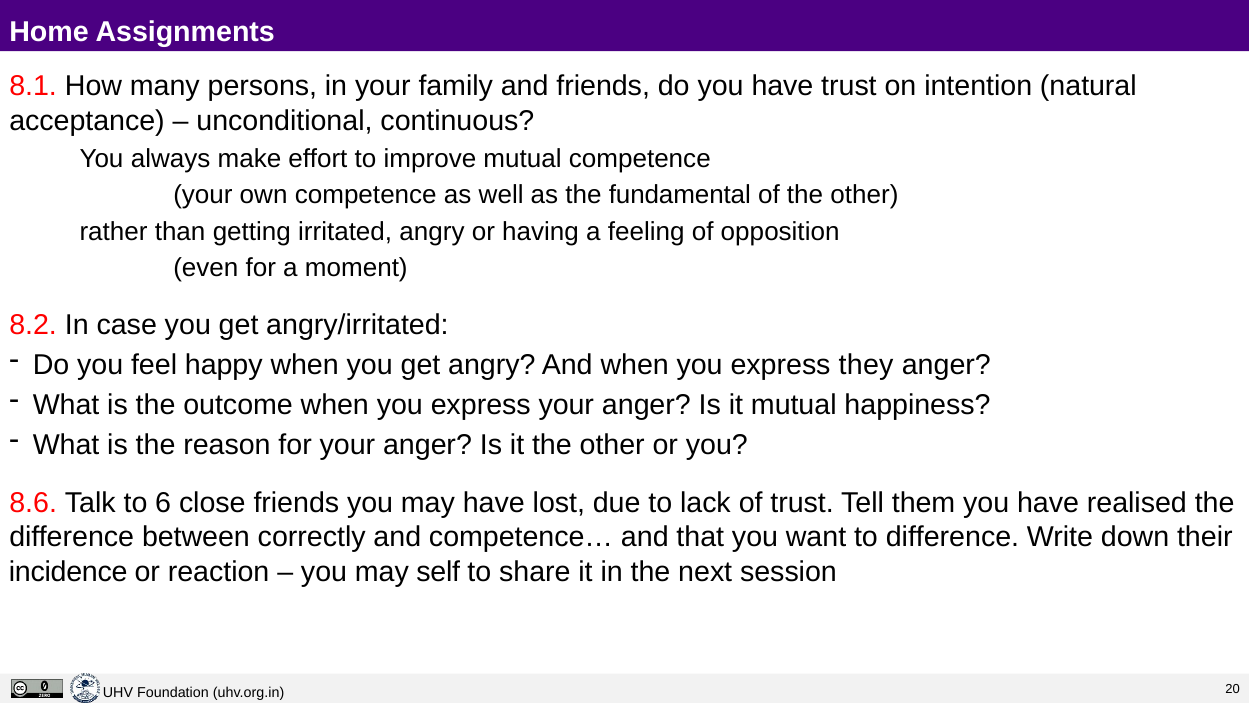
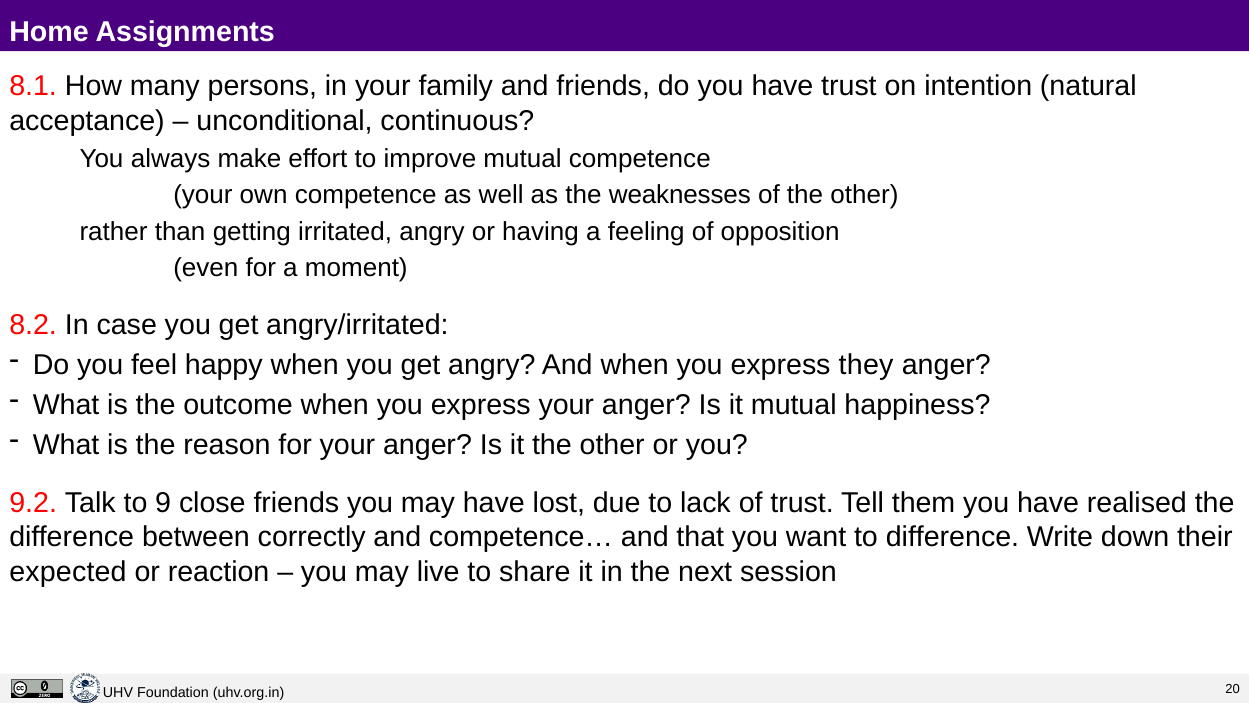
fundamental: fundamental -> weaknesses
8.6: 8.6 -> 9.2
6: 6 -> 9
incidence: incidence -> expected
self: self -> live
